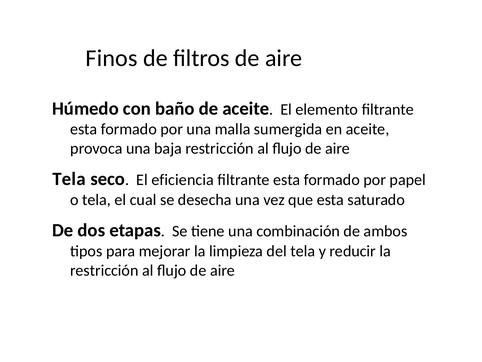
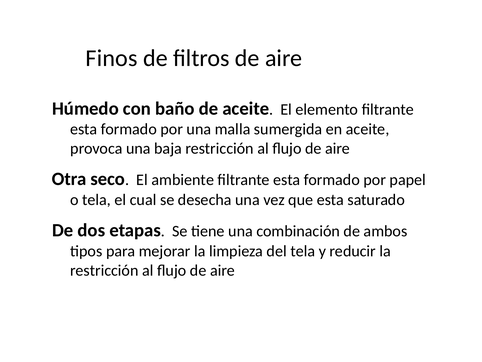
Tela at (69, 179): Tela -> Otra
eficiencia: eficiencia -> ambiente
